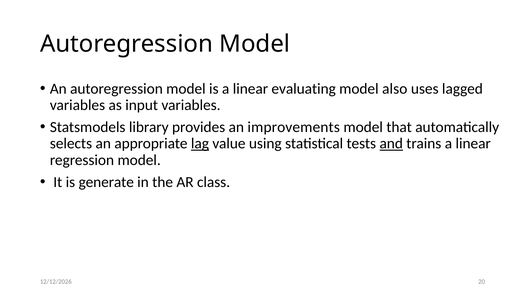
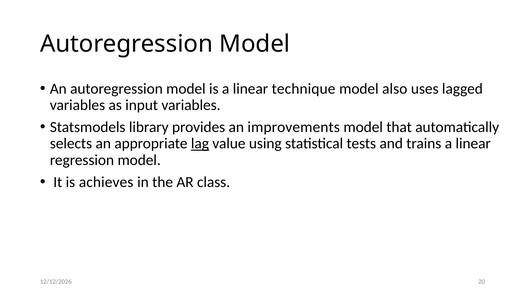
evaluating: evaluating -> technique
and underline: present -> none
generate: generate -> achieves
